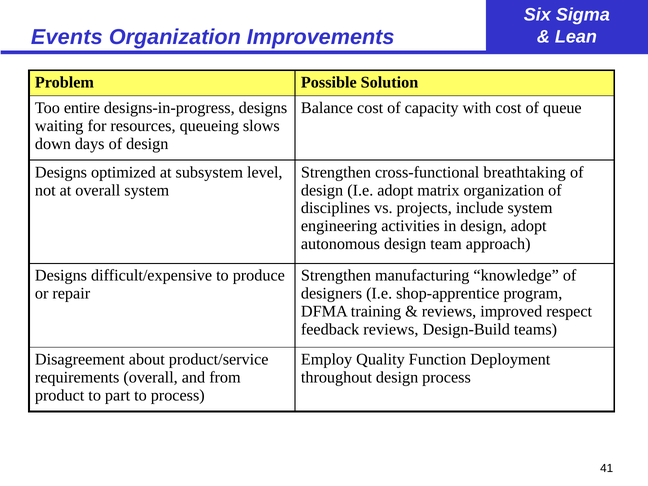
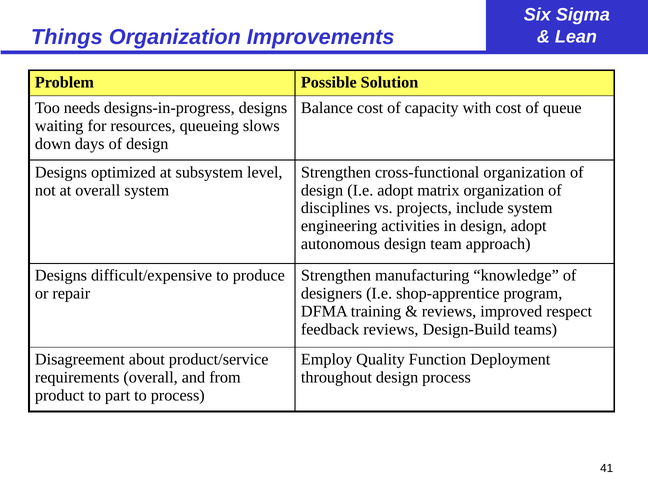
Events: Events -> Things
entire: entire -> needs
cross-functional breathtaking: breathtaking -> organization
